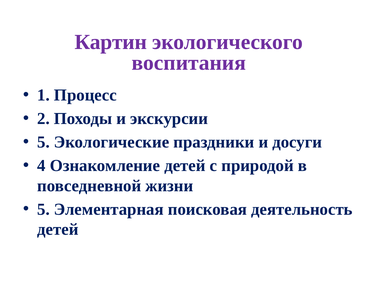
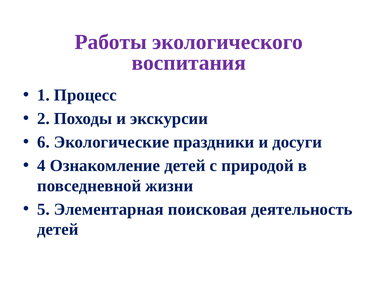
Картин: Картин -> Работы
5 at (43, 142): 5 -> 6
